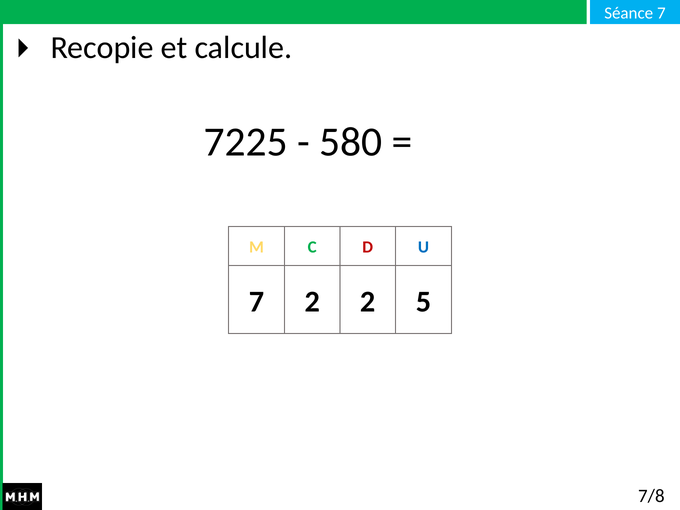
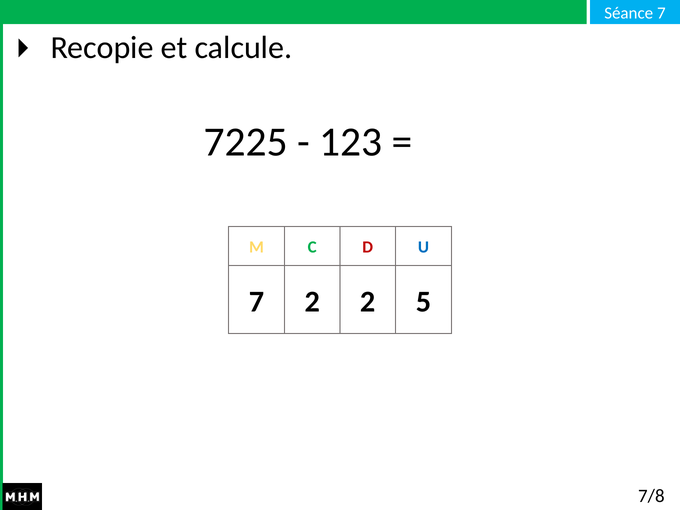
580: 580 -> 123
